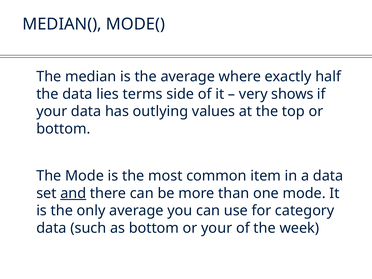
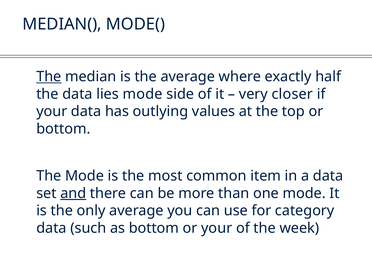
The at (49, 77) underline: none -> present
lies terms: terms -> mode
shows: shows -> closer
